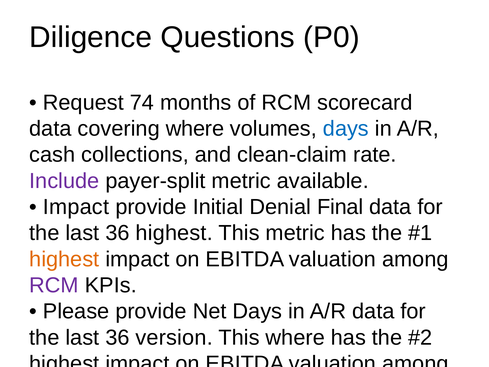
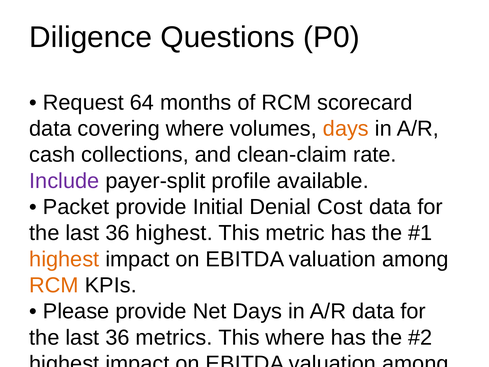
74: 74 -> 64
days at (346, 129) colour: blue -> orange
payer-split metric: metric -> profile
Impact at (76, 207): Impact -> Packet
Denial Final: Final -> Cost
RCM at (54, 285) colour: purple -> orange
version: version -> metrics
